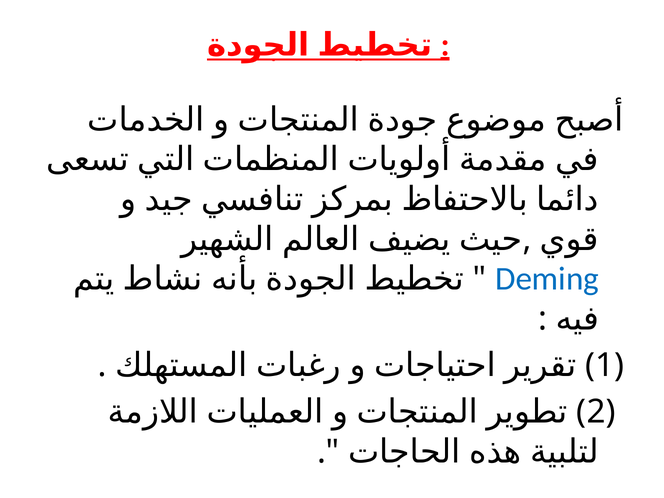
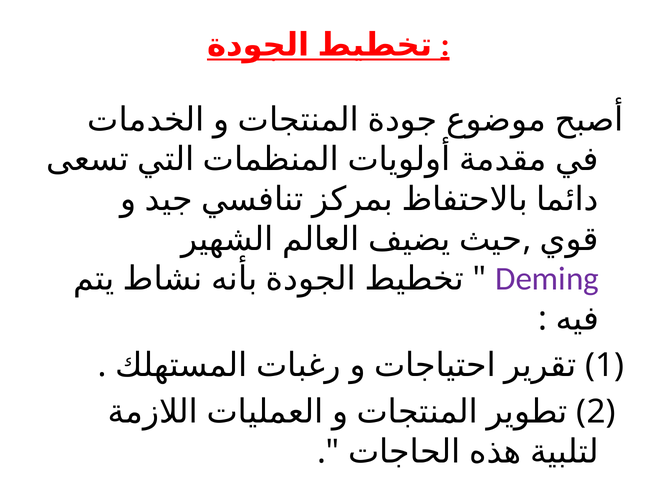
Deming colour: blue -> purple
